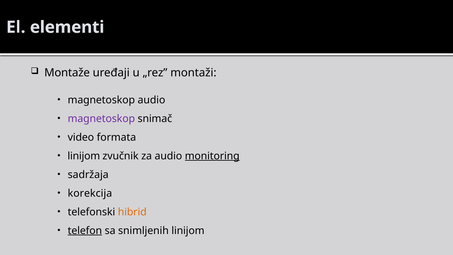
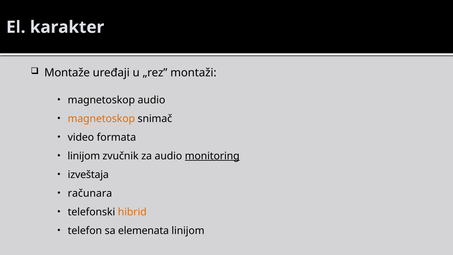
elementi: elementi -> karakter
magnetoskop at (101, 118) colour: purple -> orange
sadržaja: sadržaja -> izveštaja
korekcija: korekcija -> računara
telefon underline: present -> none
snimljenih: snimljenih -> elemenata
